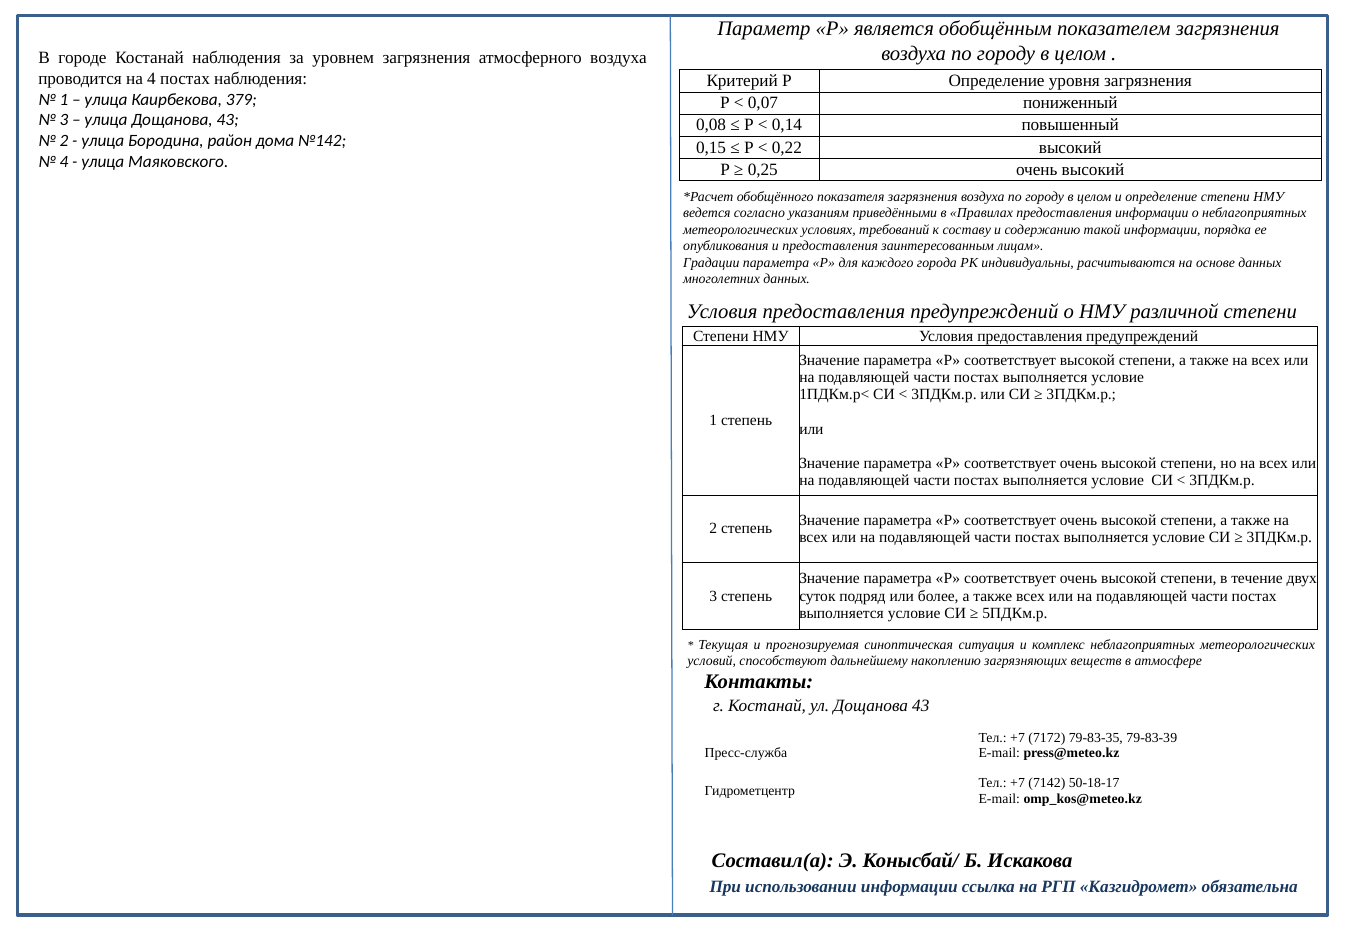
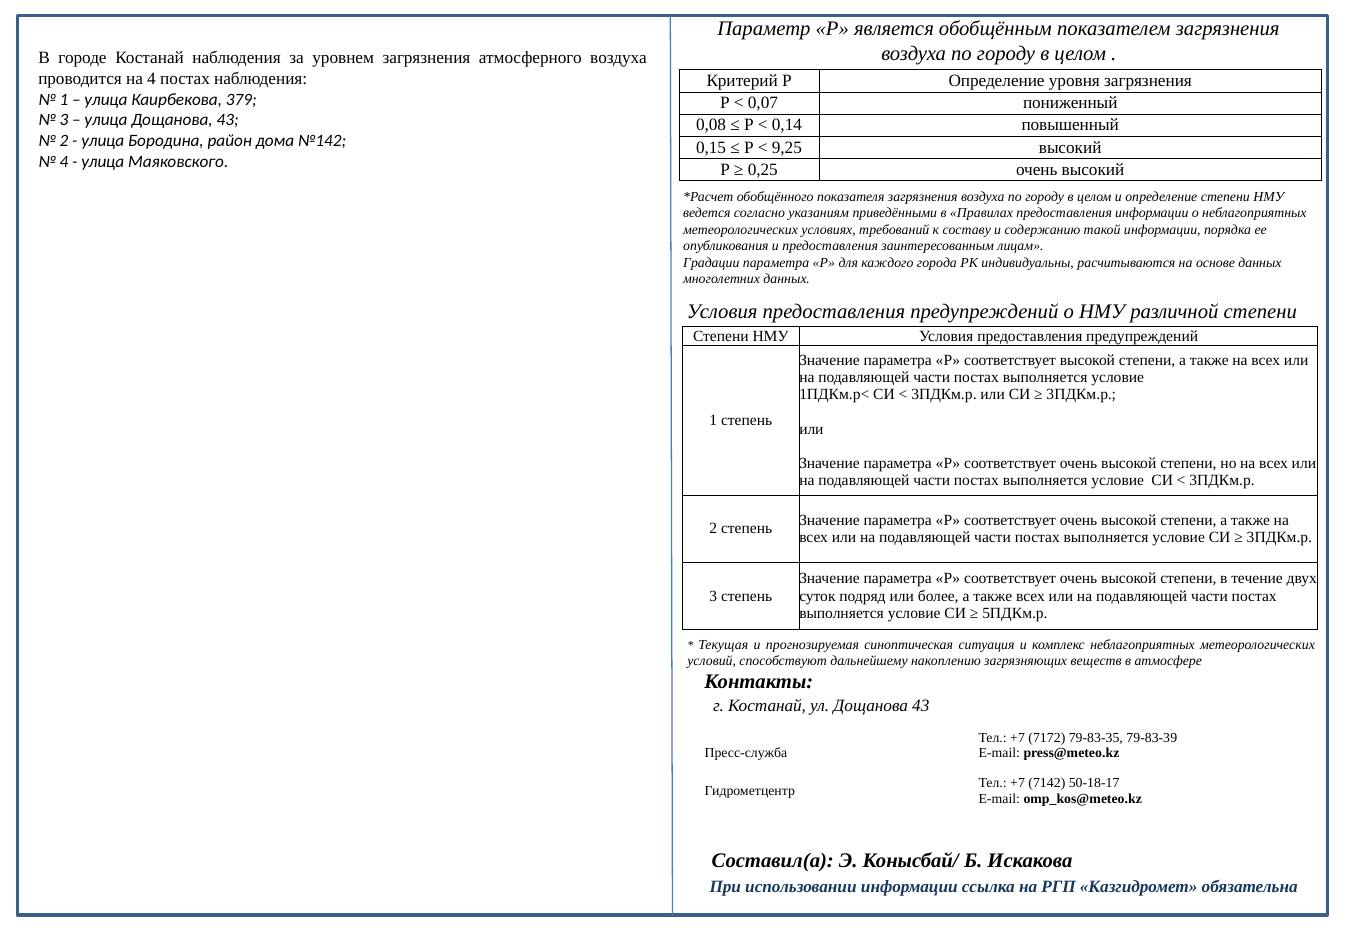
0,22: 0,22 -> 9,25
